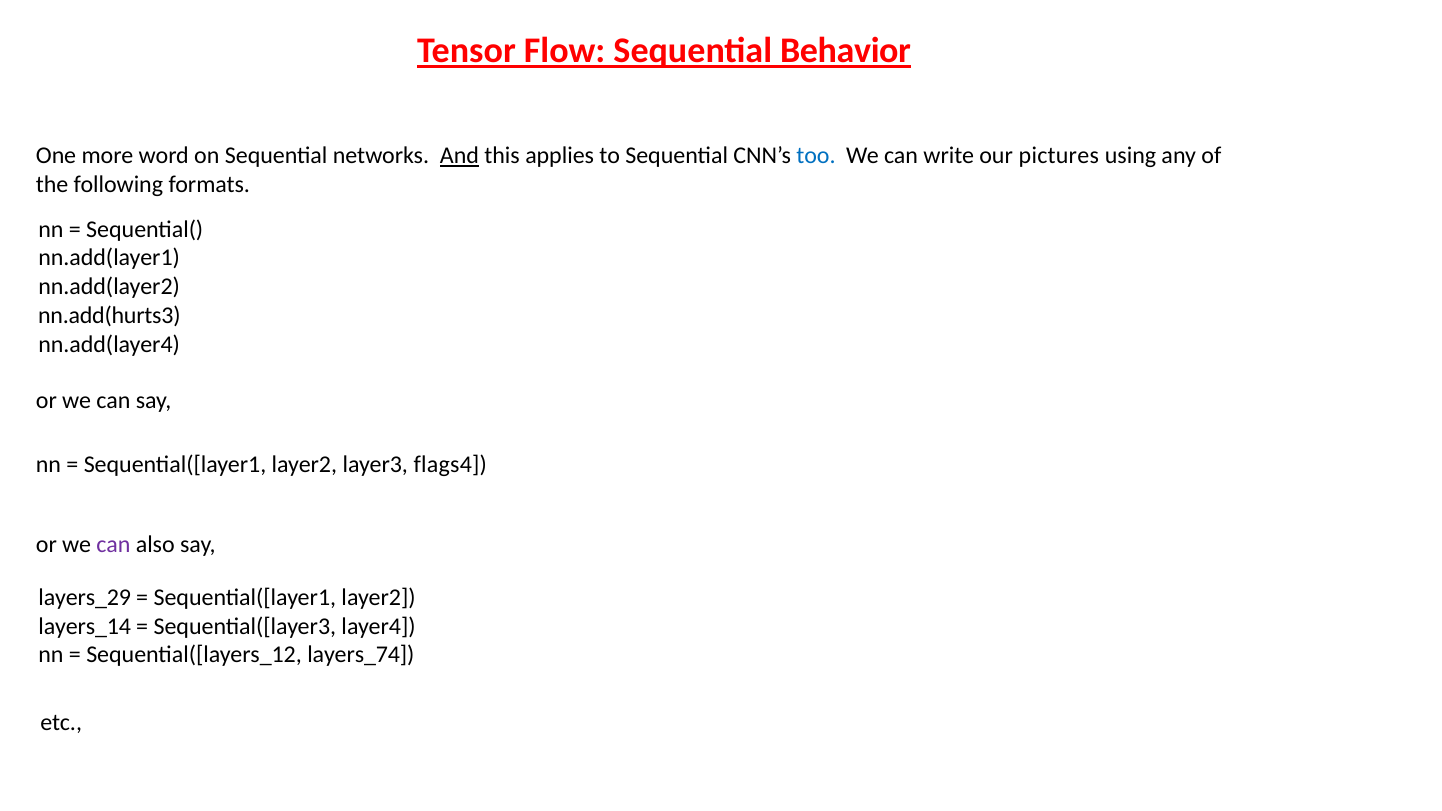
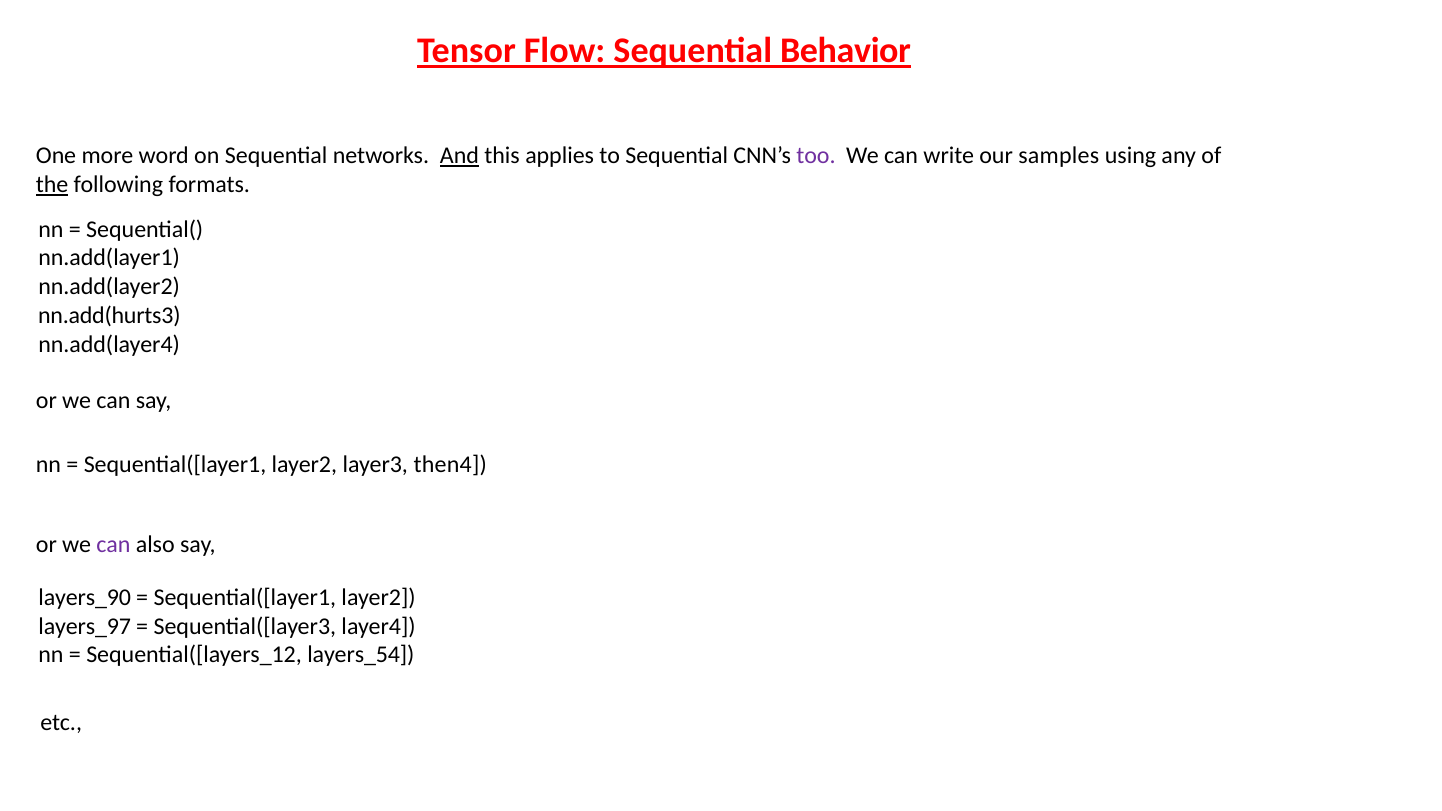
too colour: blue -> purple
pictures: pictures -> samples
the underline: none -> present
flags4: flags4 -> then4
layers_29: layers_29 -> layers_90
layers_14: layers_14 -> layers_97
layers_74: layers_74 -> layers_54
